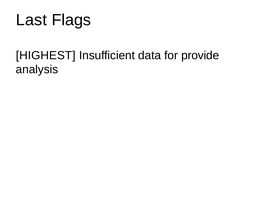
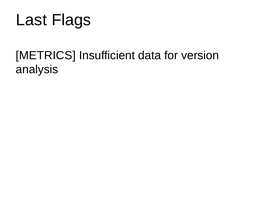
HIGHEST: HIGHEST -> METRICS
provide: provide -> version
